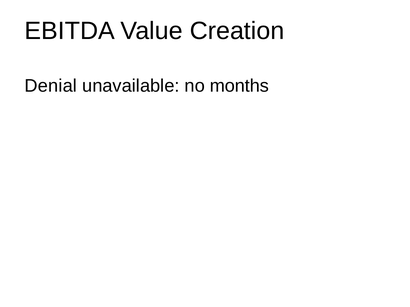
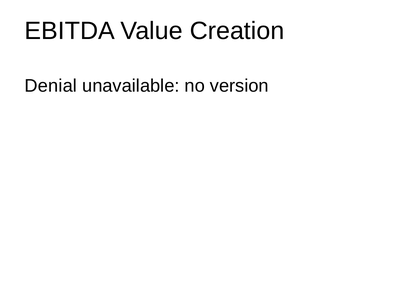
months: months -> version
